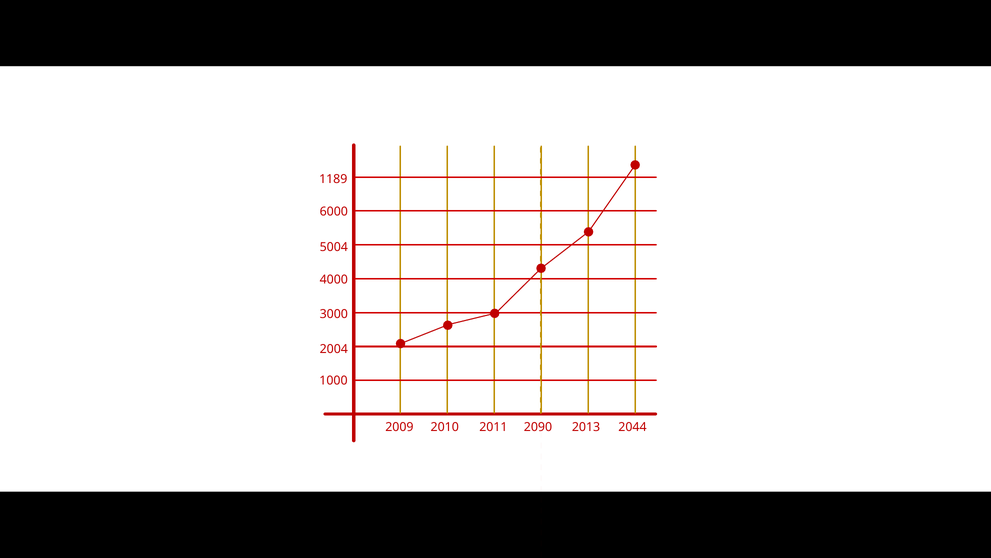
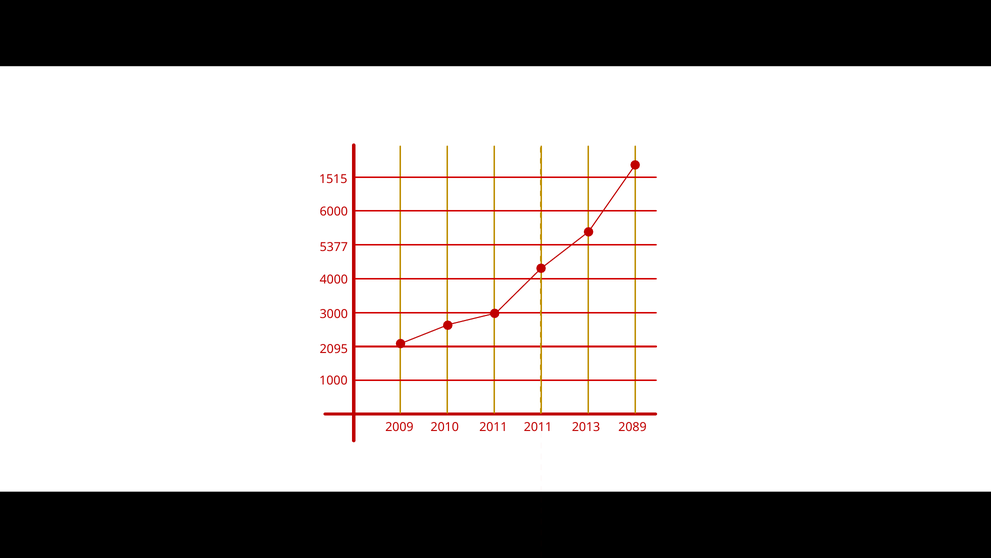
1189: 1189 -> 1515
5004: 5004 -> 5377
2004: 2004 -> 2095
2011 2090: 2090 -> 2011
2044: 2044 -> 2089
